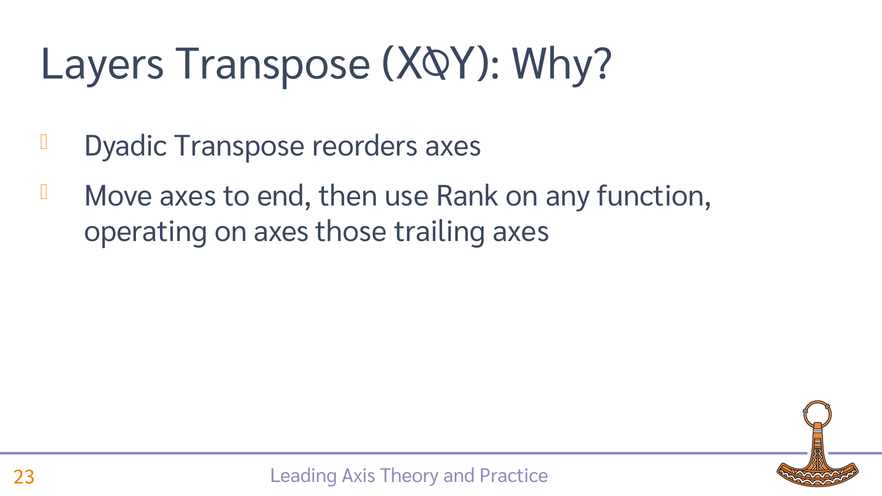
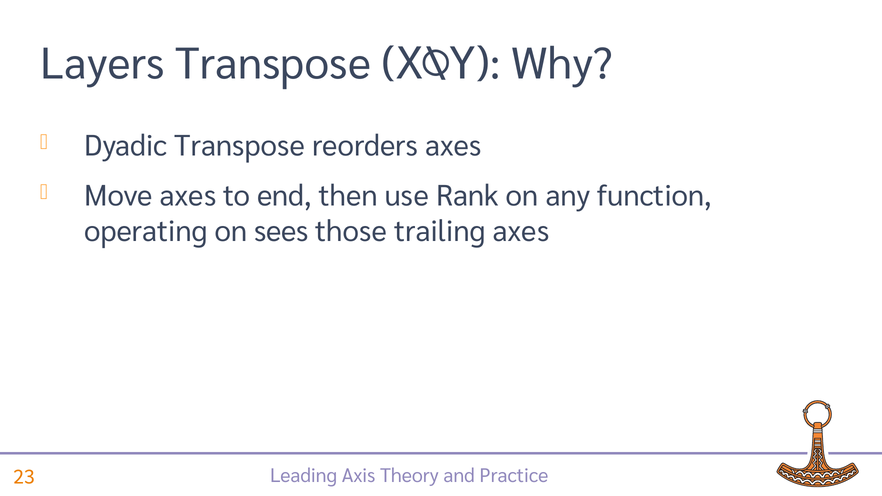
on axes: axes -> sees
